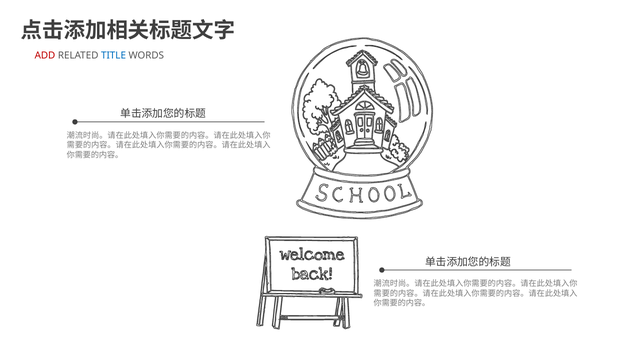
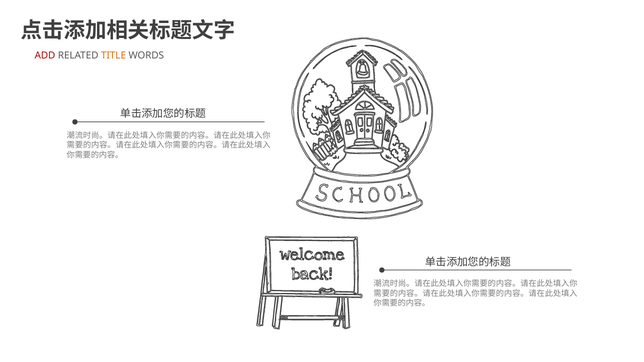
TITLE colour: blue -> orange
